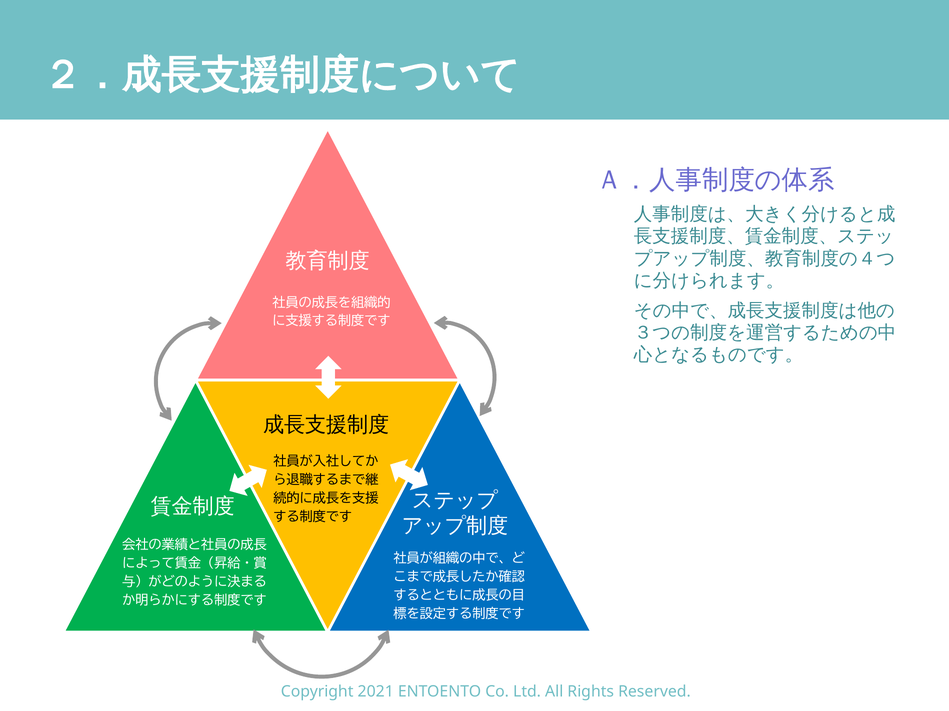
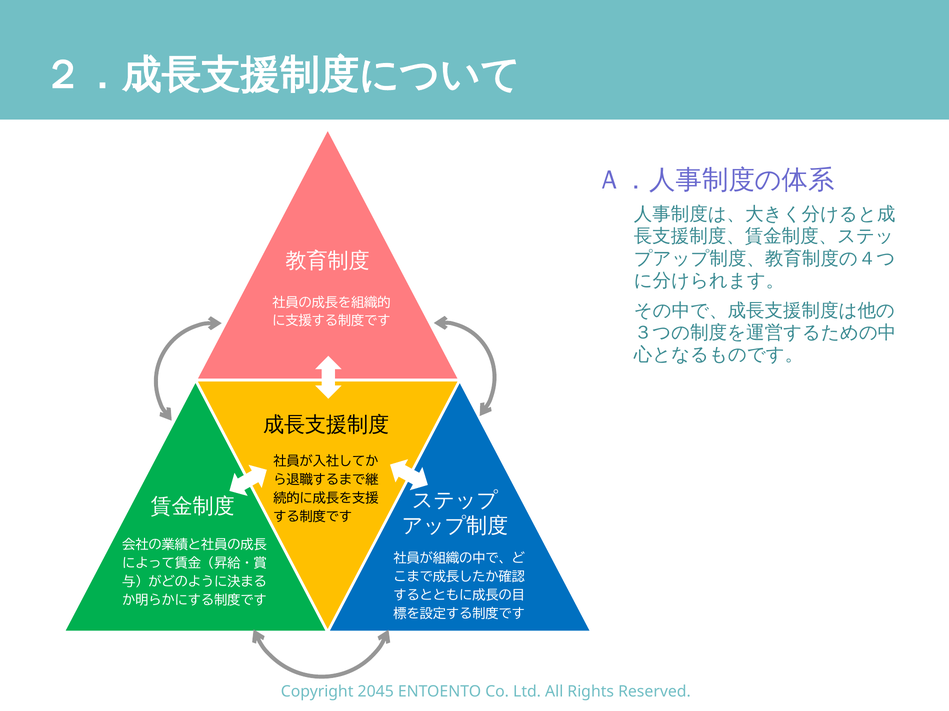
2021: 2021 -> 2045
